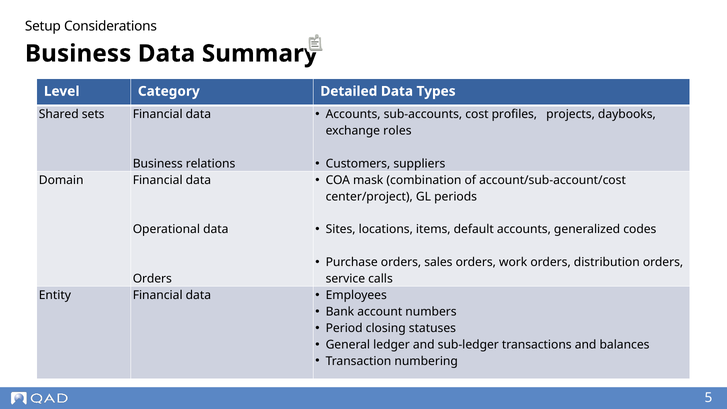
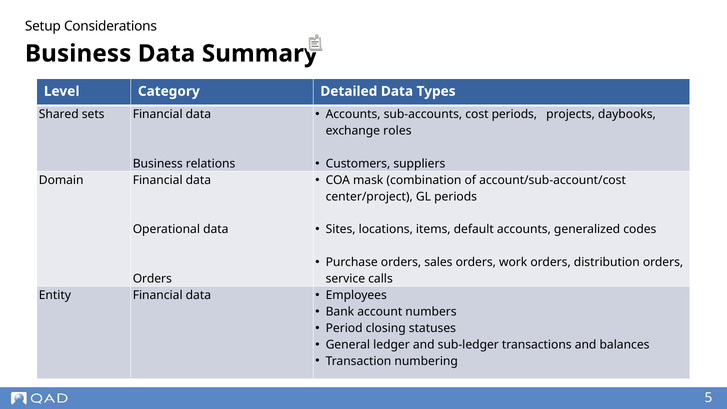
cost profiles: profiles -> periods
